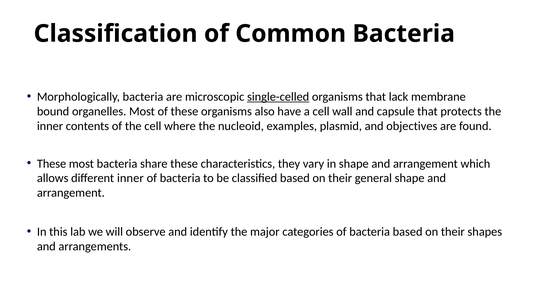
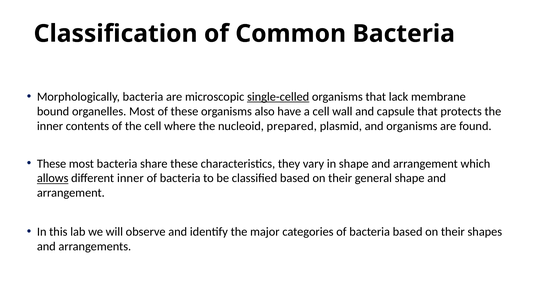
examples: examples -> prepared
and objectives: objectives -> organisms
allows underline: none -> present
